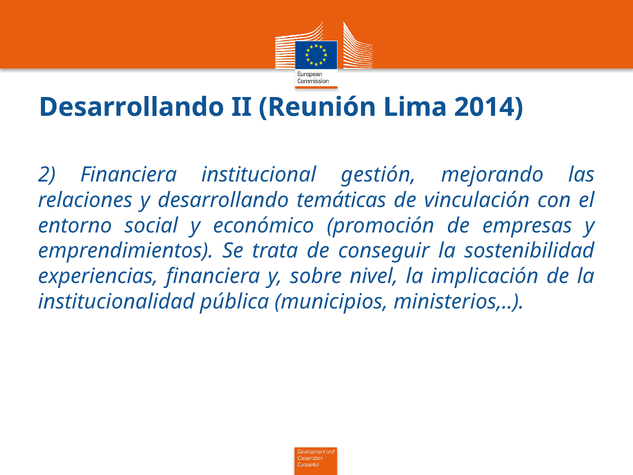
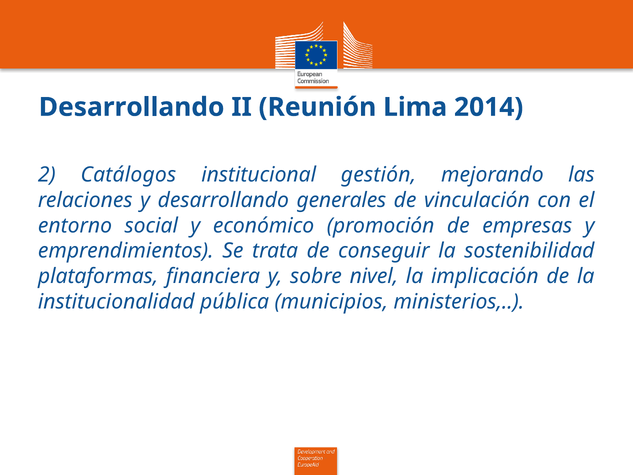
2 Financiera: Financiera -> Catálogos
temáticas: temáticas -> generales
experiencias: experiencias -> plataformas
